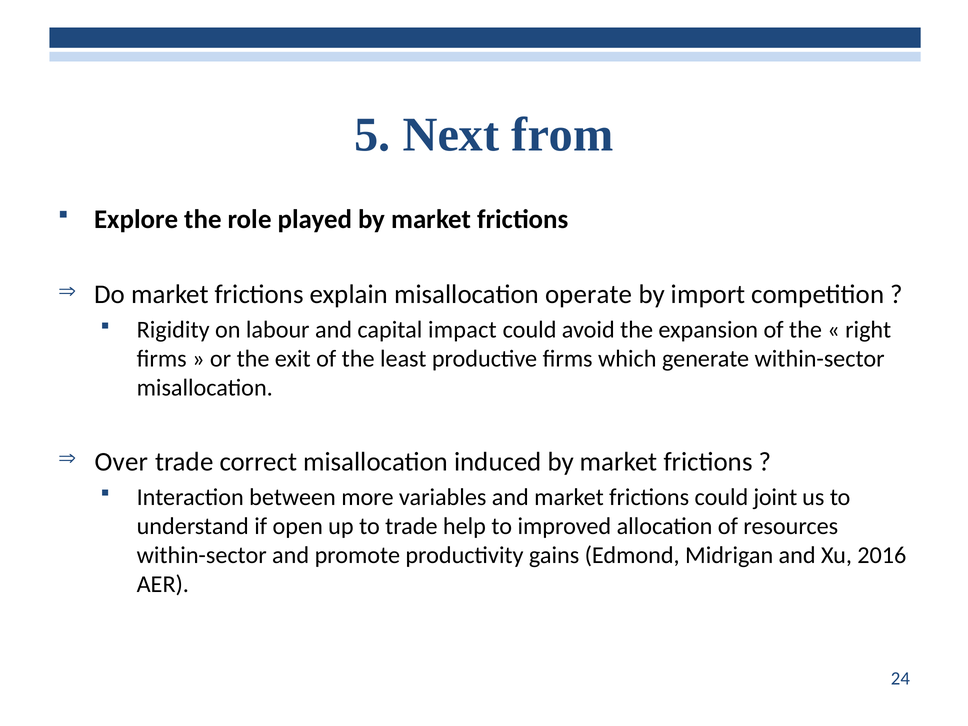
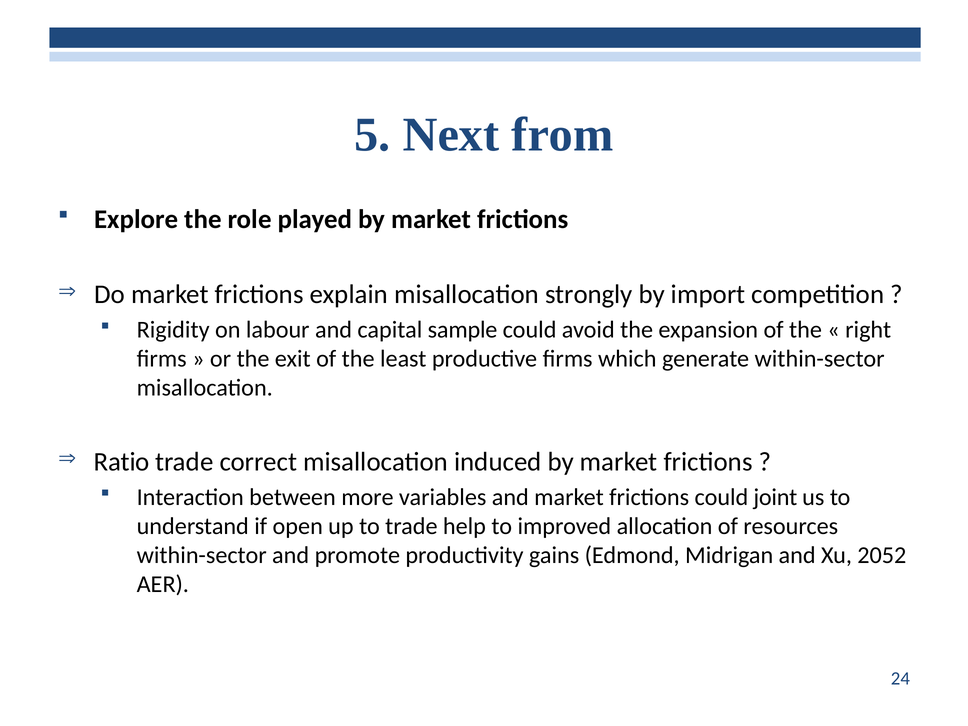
operate: operate -> strongly
impact: impact -> sample
Over: Over -> Ratio
2016: 2016 -> 2052
